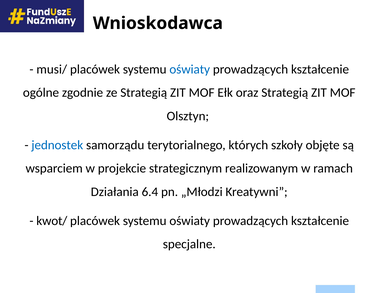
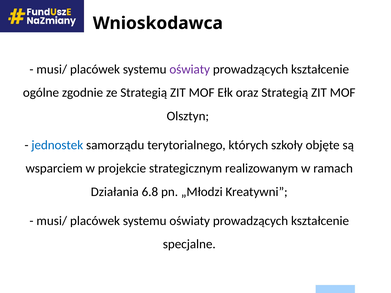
oświaty at (190, 69) colour: blue -> purple
6.4: 6.4 -> 6.8
kwot/ at (52, 221): kwot/ -> musi/
